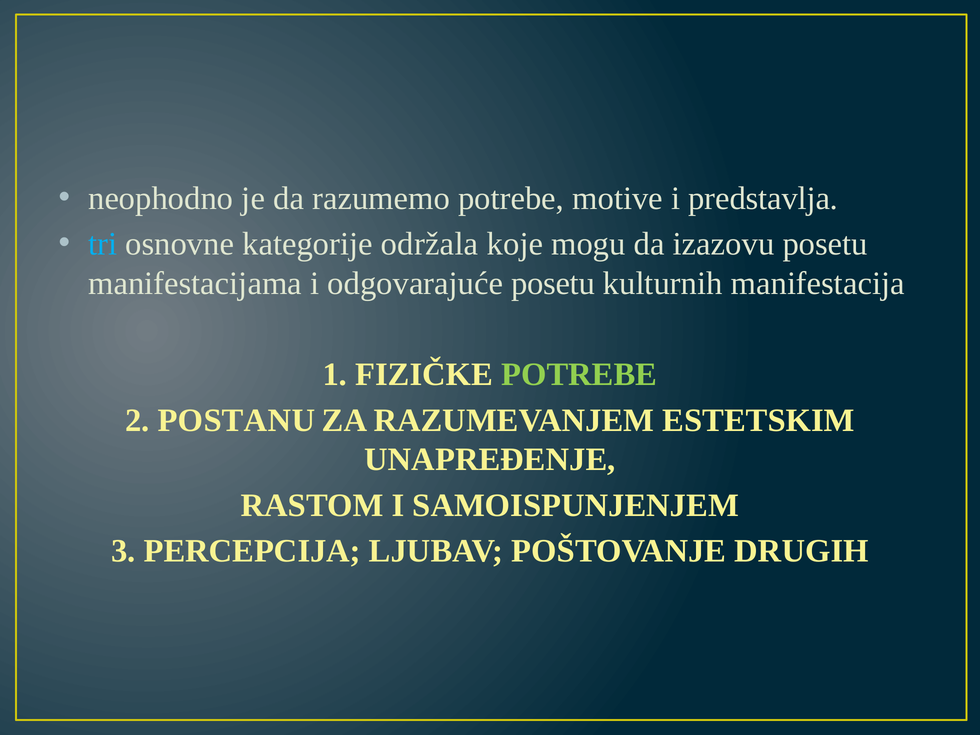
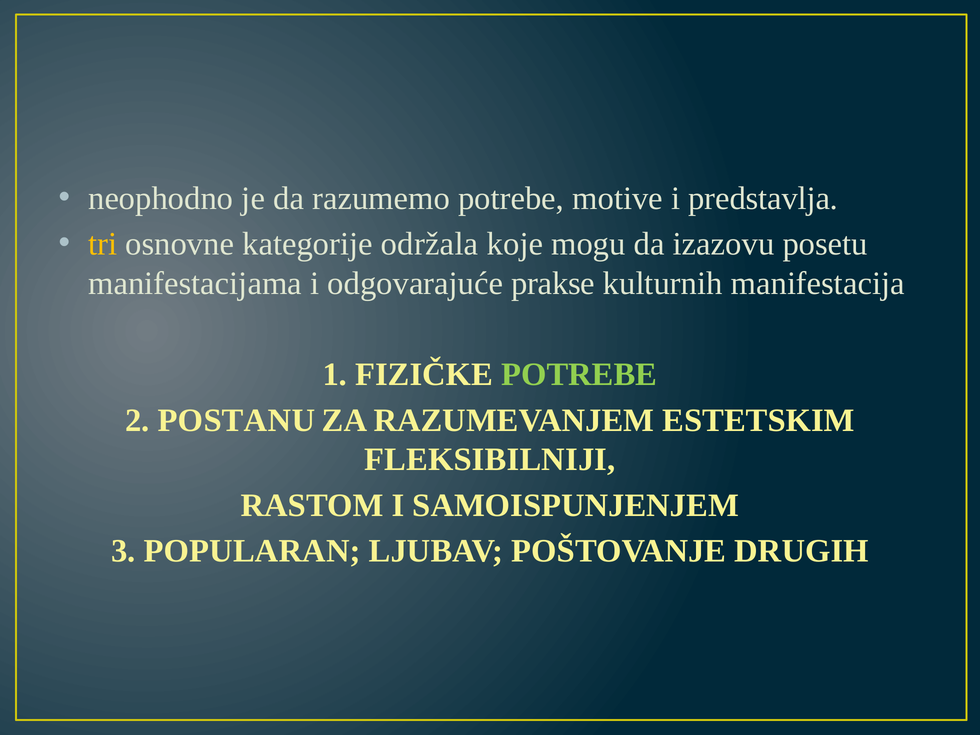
tri colour: light blue -> yellow
odgovarajuće posetu: posetu -> prakse
UNAPREĐENJE: UNAPREĐENJE -> FLEKSIBILNIJI
PERCEPCIJA: PERCEPCIJA -> POPULARAN
